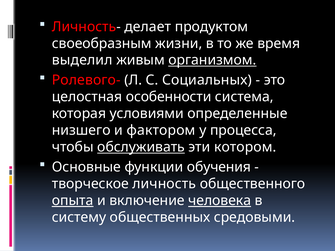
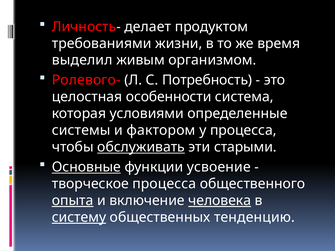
своеобразным: своеобразным -> требованиями
организмом underline: present -> none
Социальных: Социальных -> Потребность
низшего: низшего -> системы
котором: котором -> старыми
Основные underline: none -> present
обучения: обучения -> усвоение
творческое личность: личность -> процесса
систему underline: none -> present
средовыми: средовыми -> тенденцию
